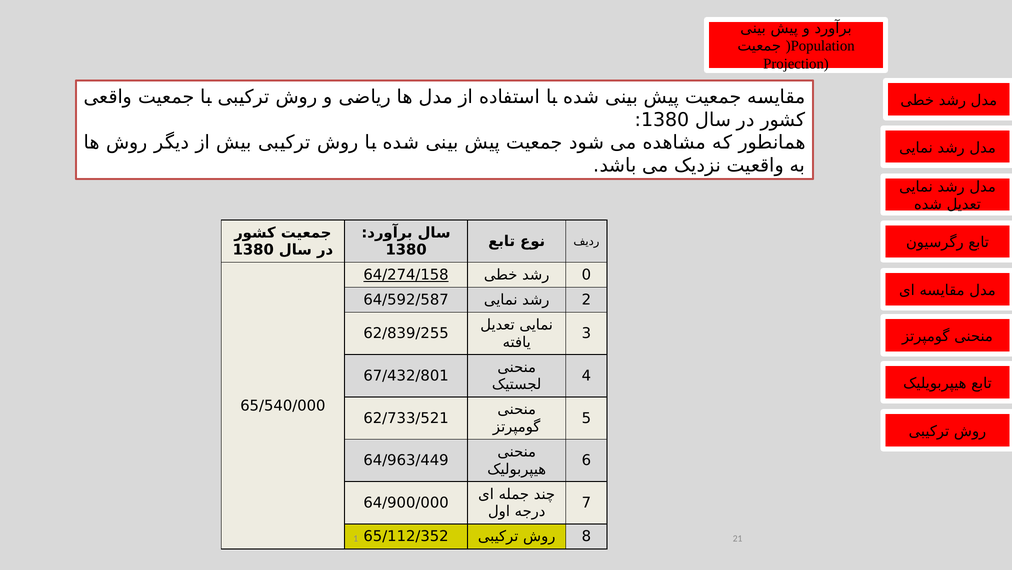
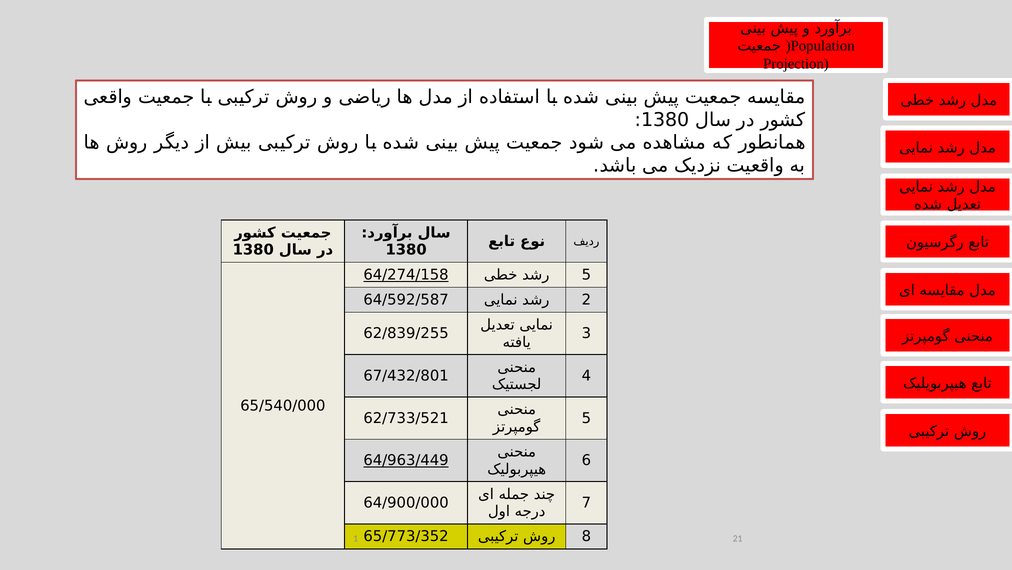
0 at (586, 275): 0 -> 5
64/963/449 underline: none -> present
65/112/352: 65/112/352 -> 65/773/352
